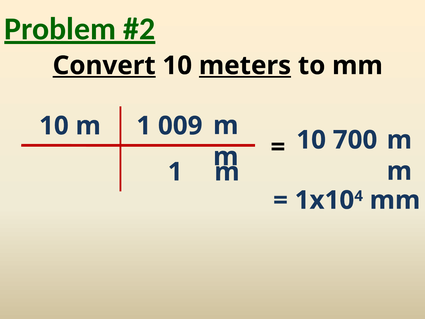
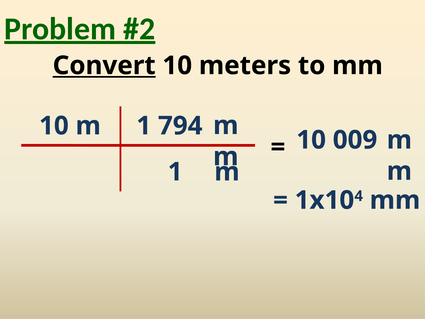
meters underline: present -> none
009: 009 -> 794
700: 700 -> 009
